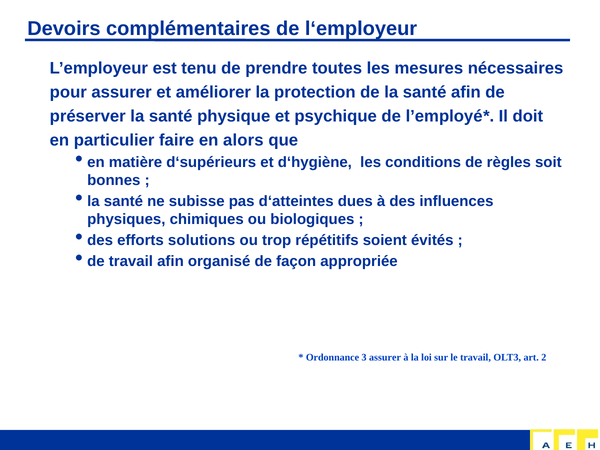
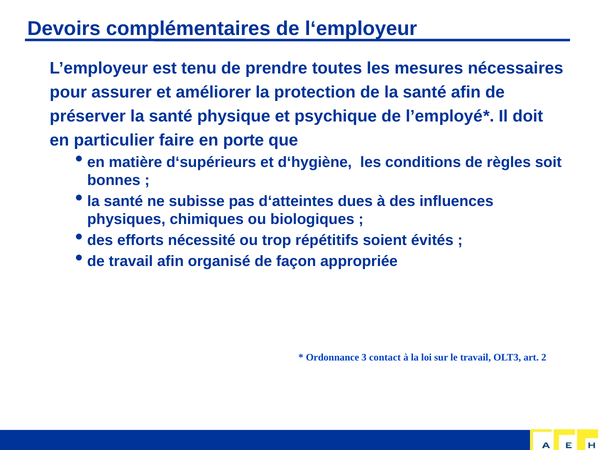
alors: alors -> porte
solutions: solutions -> nécessité
3 assurer: assurer -> contact
